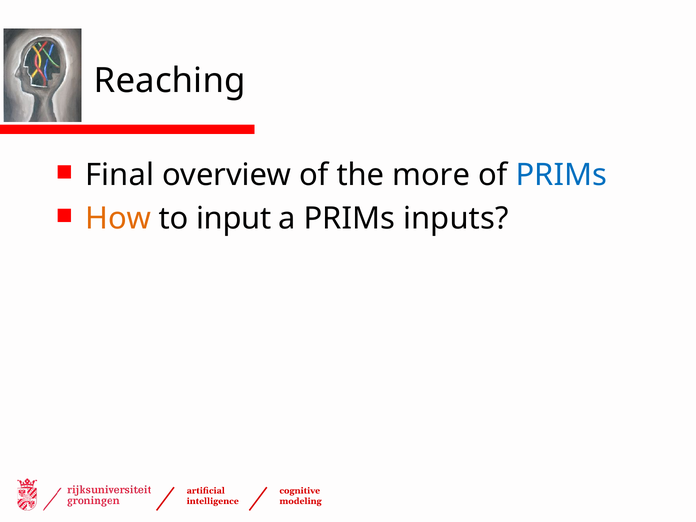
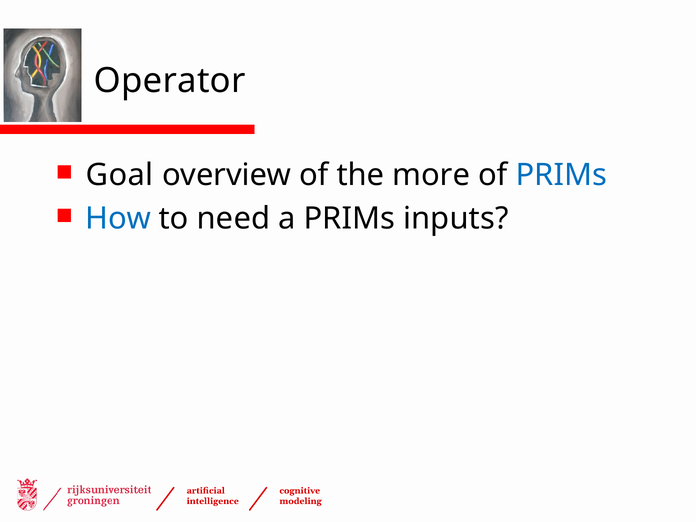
Reaching: Reaching -> Operator
Final: Final -> Goal
How colour: orange -> blue
input: input -> need
